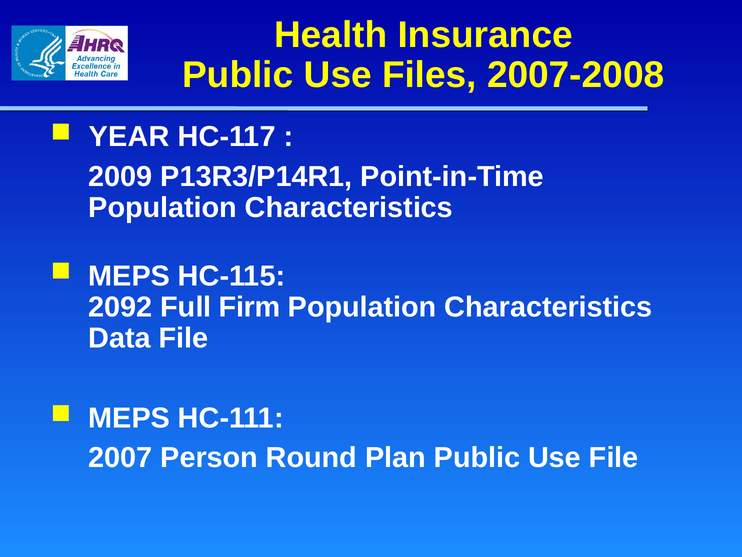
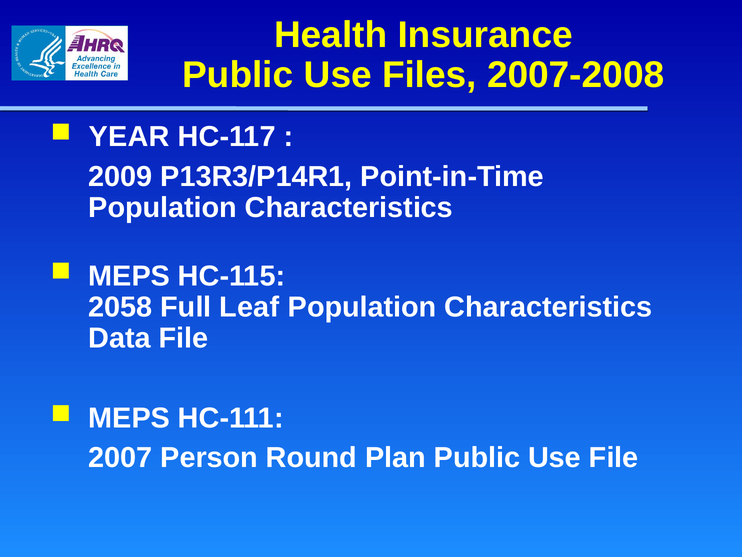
2092: 2092 -> 2058
Firm: Firm -> Leaf
